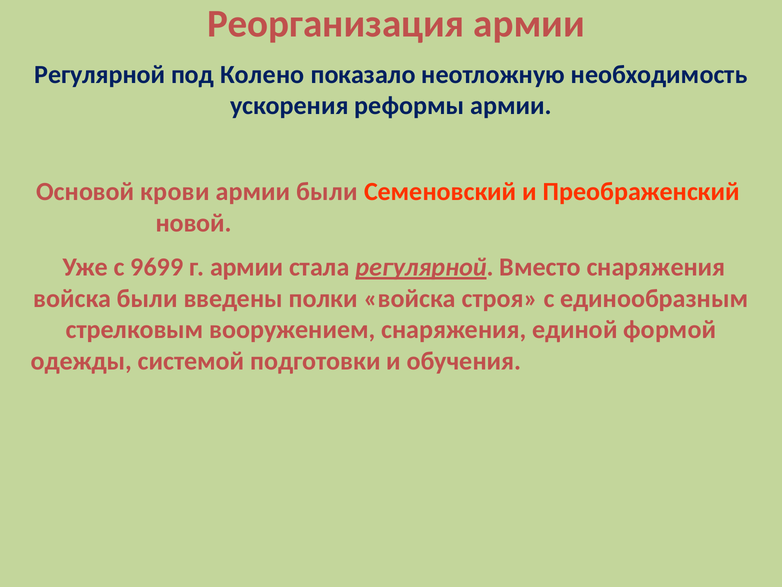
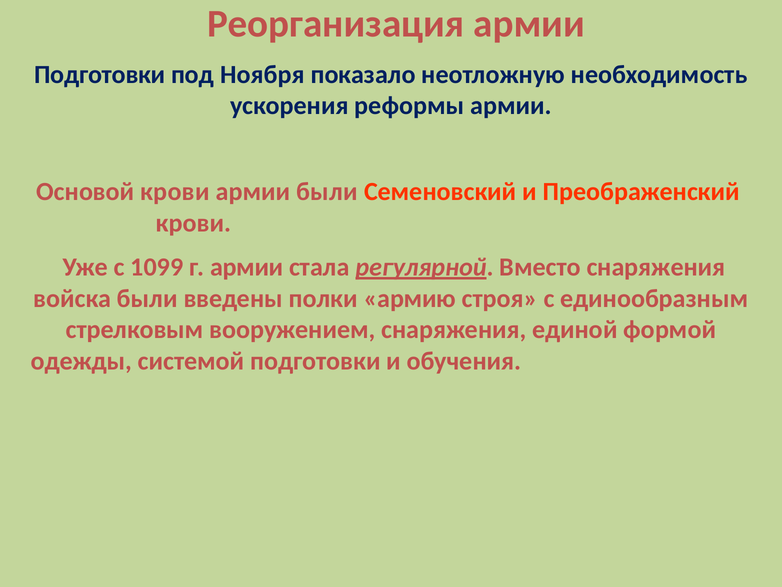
Регулярной at (100, 74): Регулярной -> Подготовки
Колено: Колено -> Ноября
новой at (194, 223): новой -> крови
9699: 9699 -> 1099
полки войска: войска -> армию
